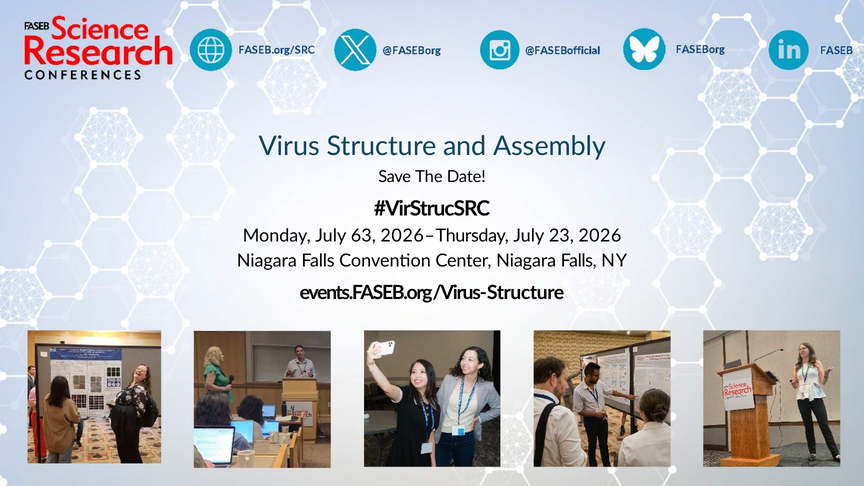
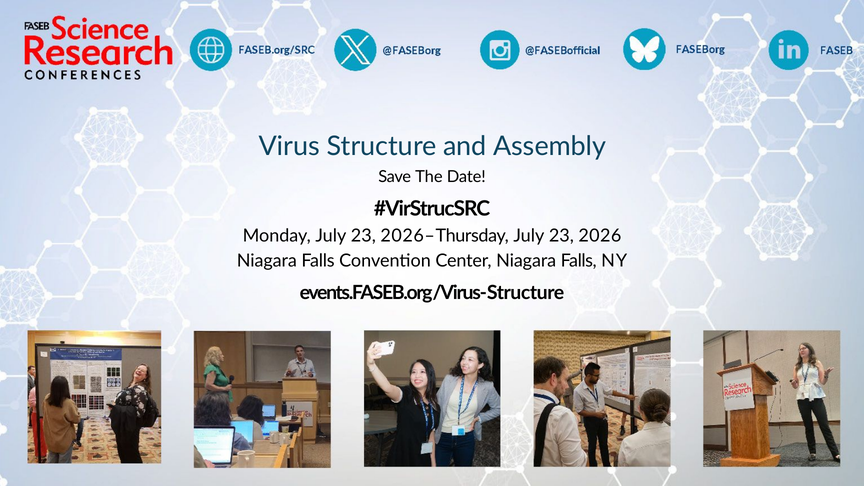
Monday July 63: 63 -> 23
